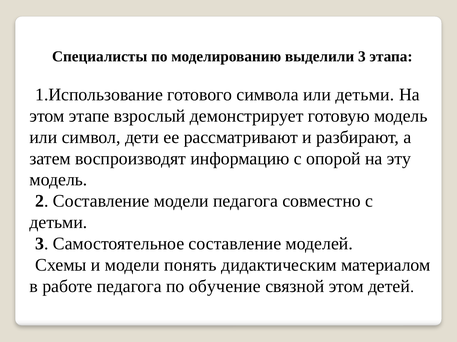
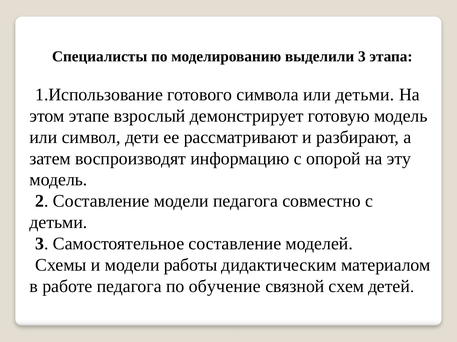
понять: понять -> работы
связной этом: этом -> схем
